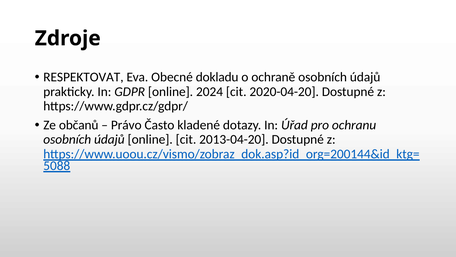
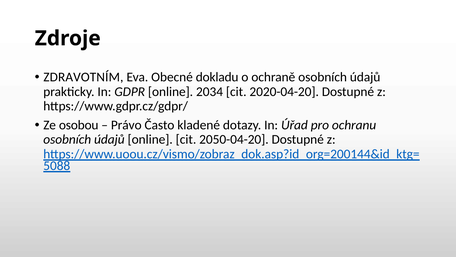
RESPEKTOVAT: RESPEKTOVAT -> ZDRAVOTNÍM
2024: 2024 -> 2034
občanů: občanů -> osobou
2013-04-20: 2013-04-20 -> 2050-04-20
